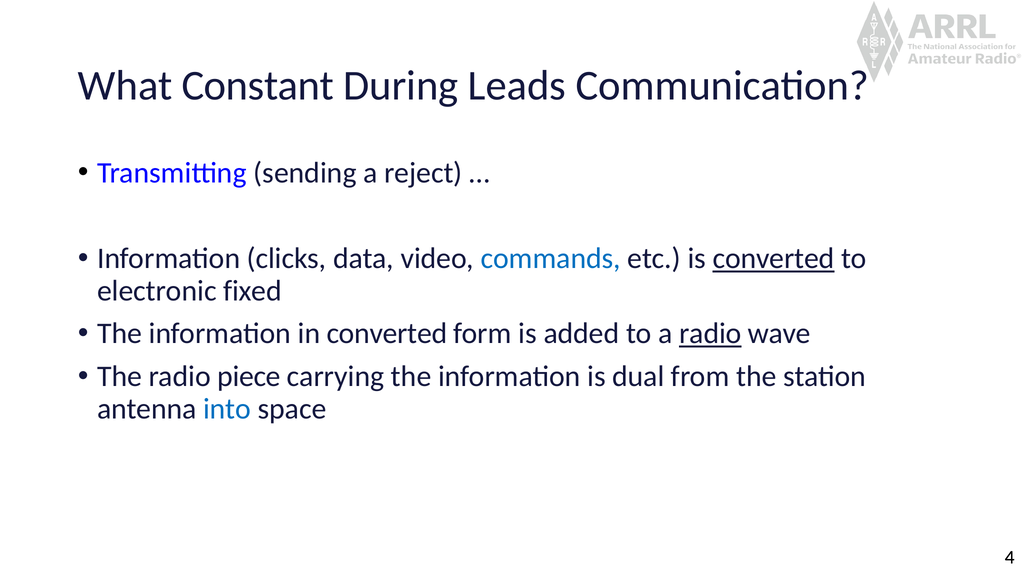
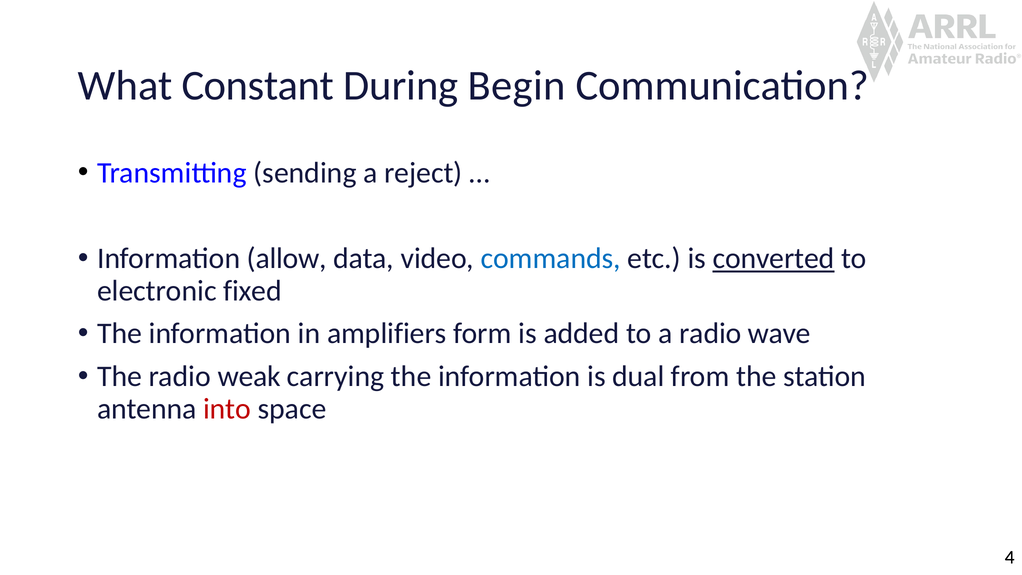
Leads: Leads -> Begin
clicks: clicks -> allow
in converted: converted -> amplifiers
radio at (710, 334) underline: present -> none
piece: piece -> weak
into colour: blue -> red
